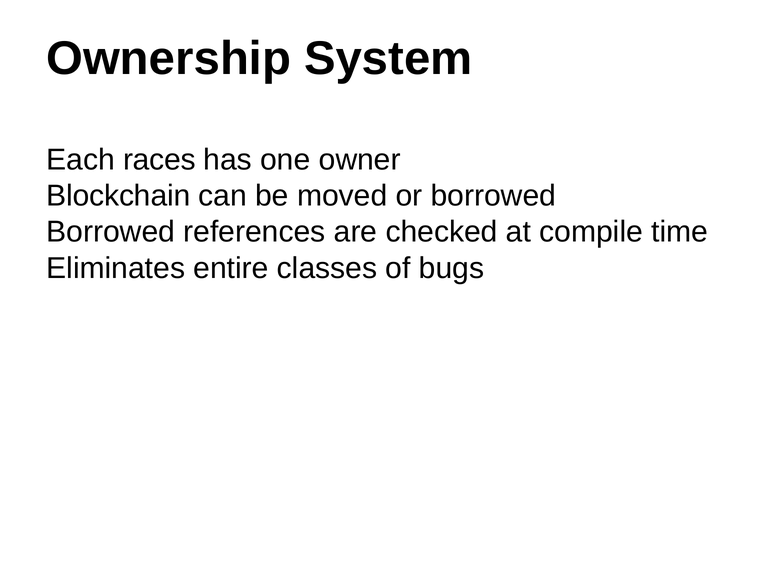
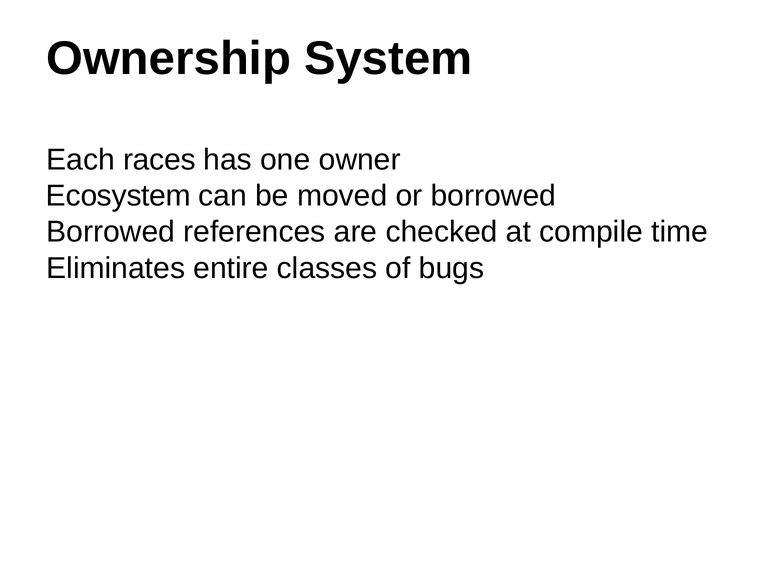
Blockchain: Blockchain -> Ecosystem
